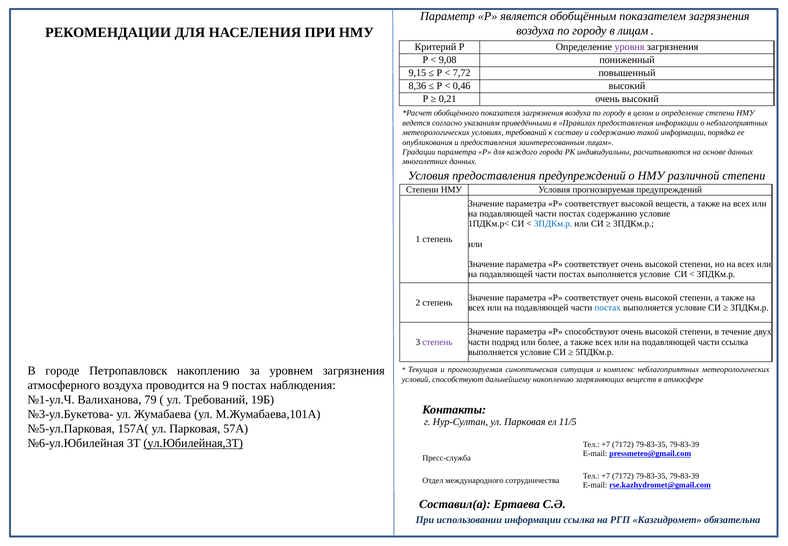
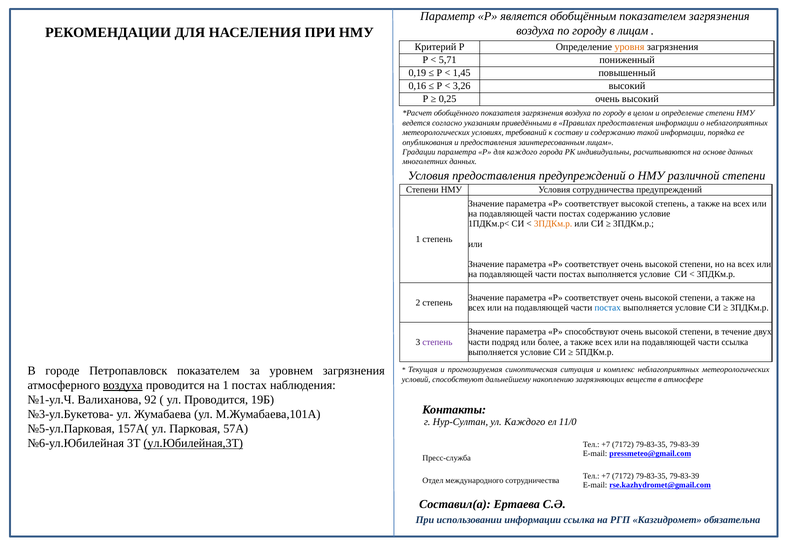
уровня colour: purple -> orange
9,08: 9,08 -> 5,71
9,15: 9,15 -> 0,19
7,72: 7,72 -> 1,45
8,36: 8,36 -> 0,16
0,46: 0,46 -> 3,26
0,21: 0,21 -> 0,25
Условия прогнозируемая: прогнозируемая -> сотрудничества
высокой веществ: веществ -> степень
3ПДКм.р at (553, 224) colour: blue -> orange
Петропавловск накоплению: накоплению -> показателем
воздуха at (123, 385) underline: none -> present
на 9: 9 -> 1
79: 79 -> 92
ул Требований: Требований -> Проводится
Нур-Султан ул Парковая: Парковая -> Каждого
11/5: 11/5 -> 11/0
